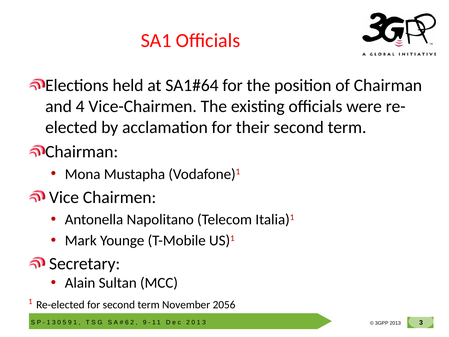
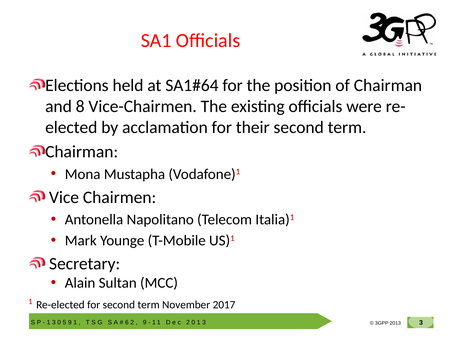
4: 4 -> 8
2056: 2056 -> 2017
